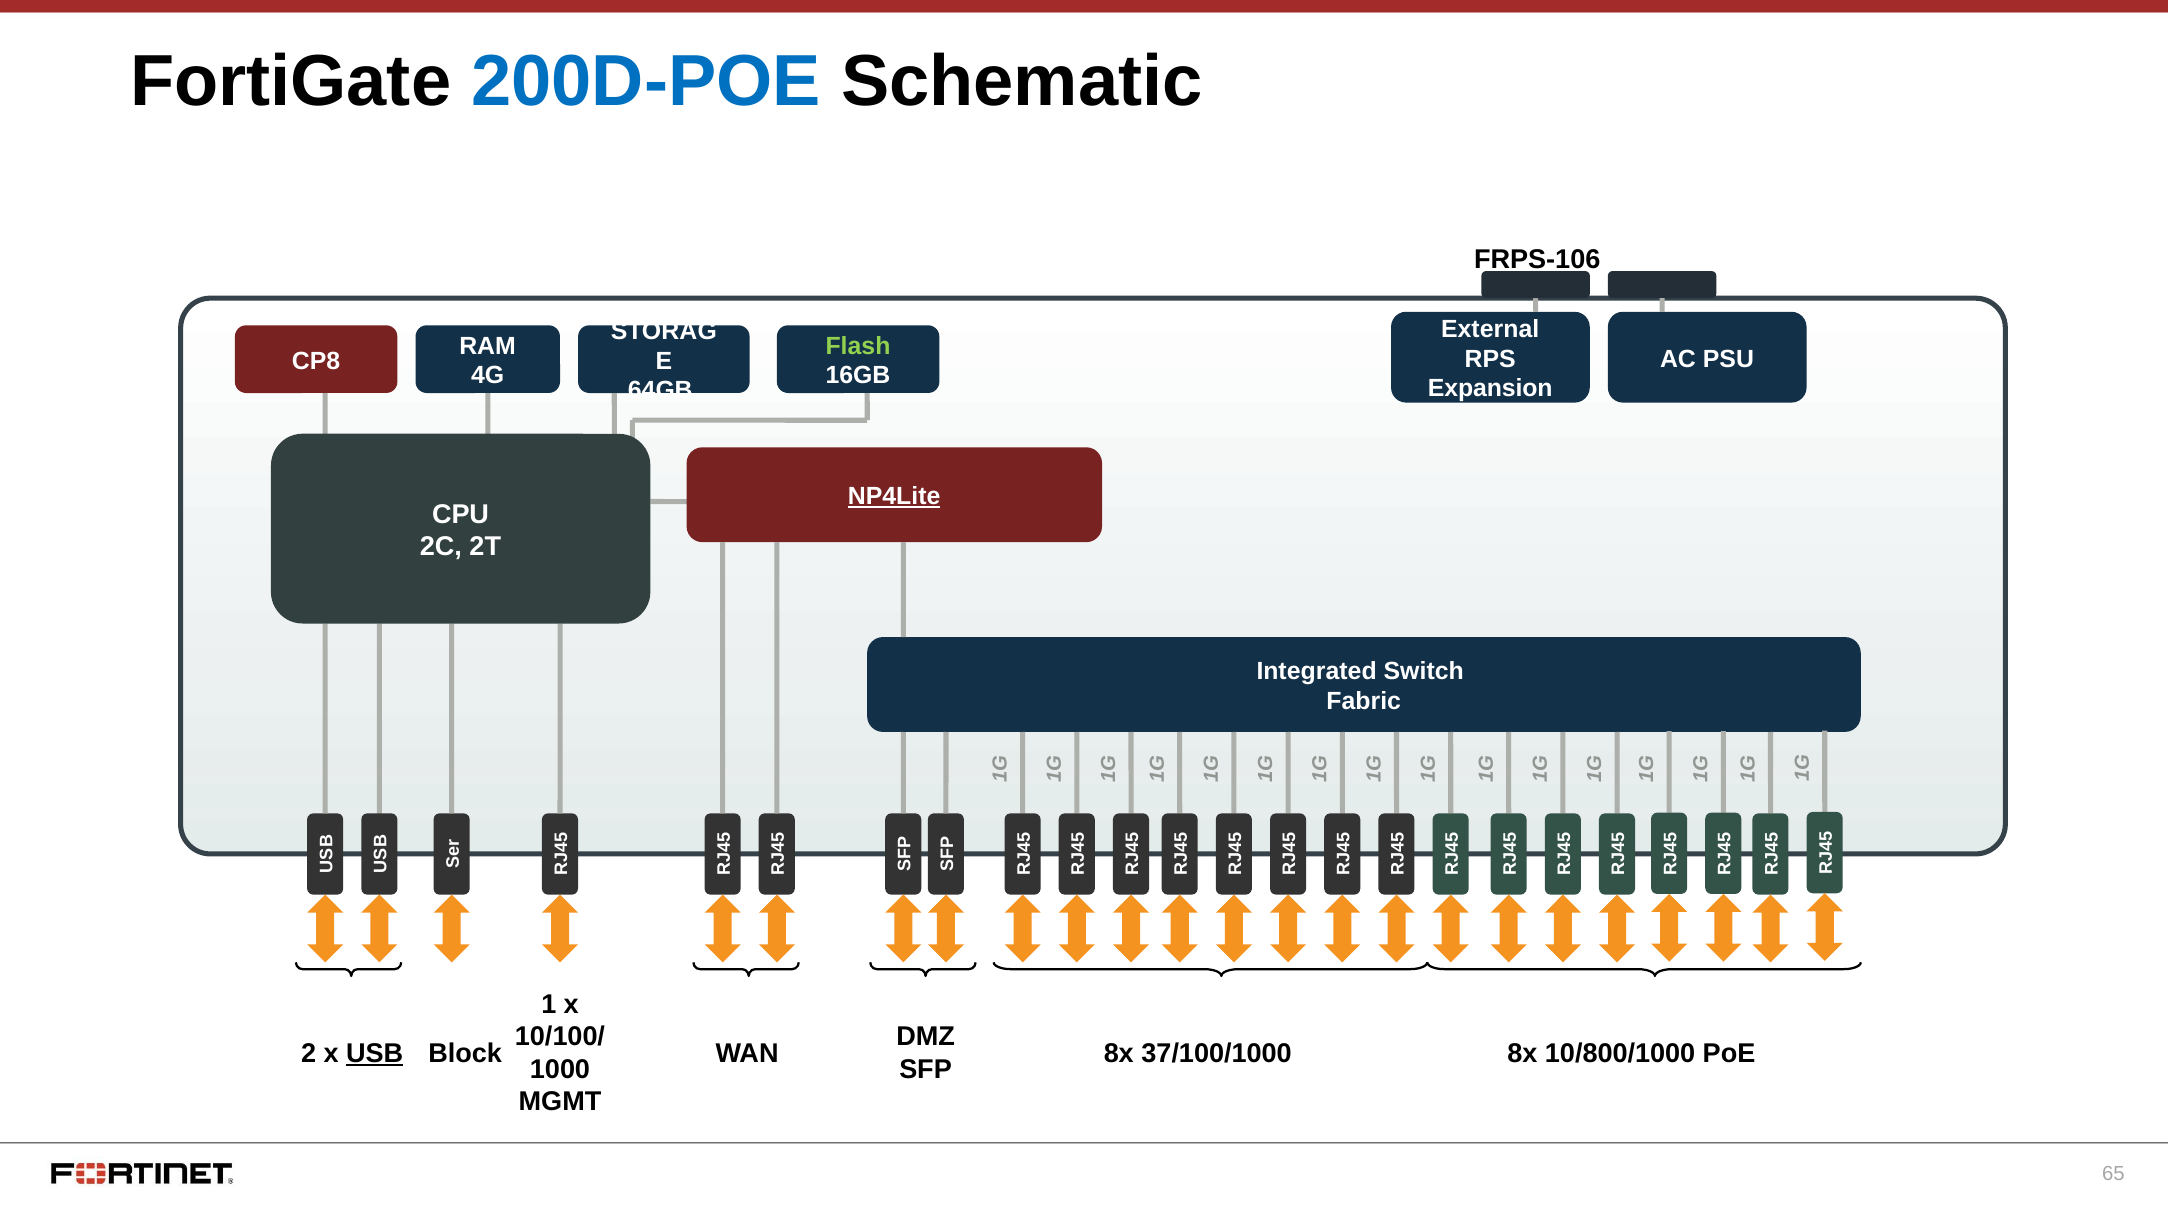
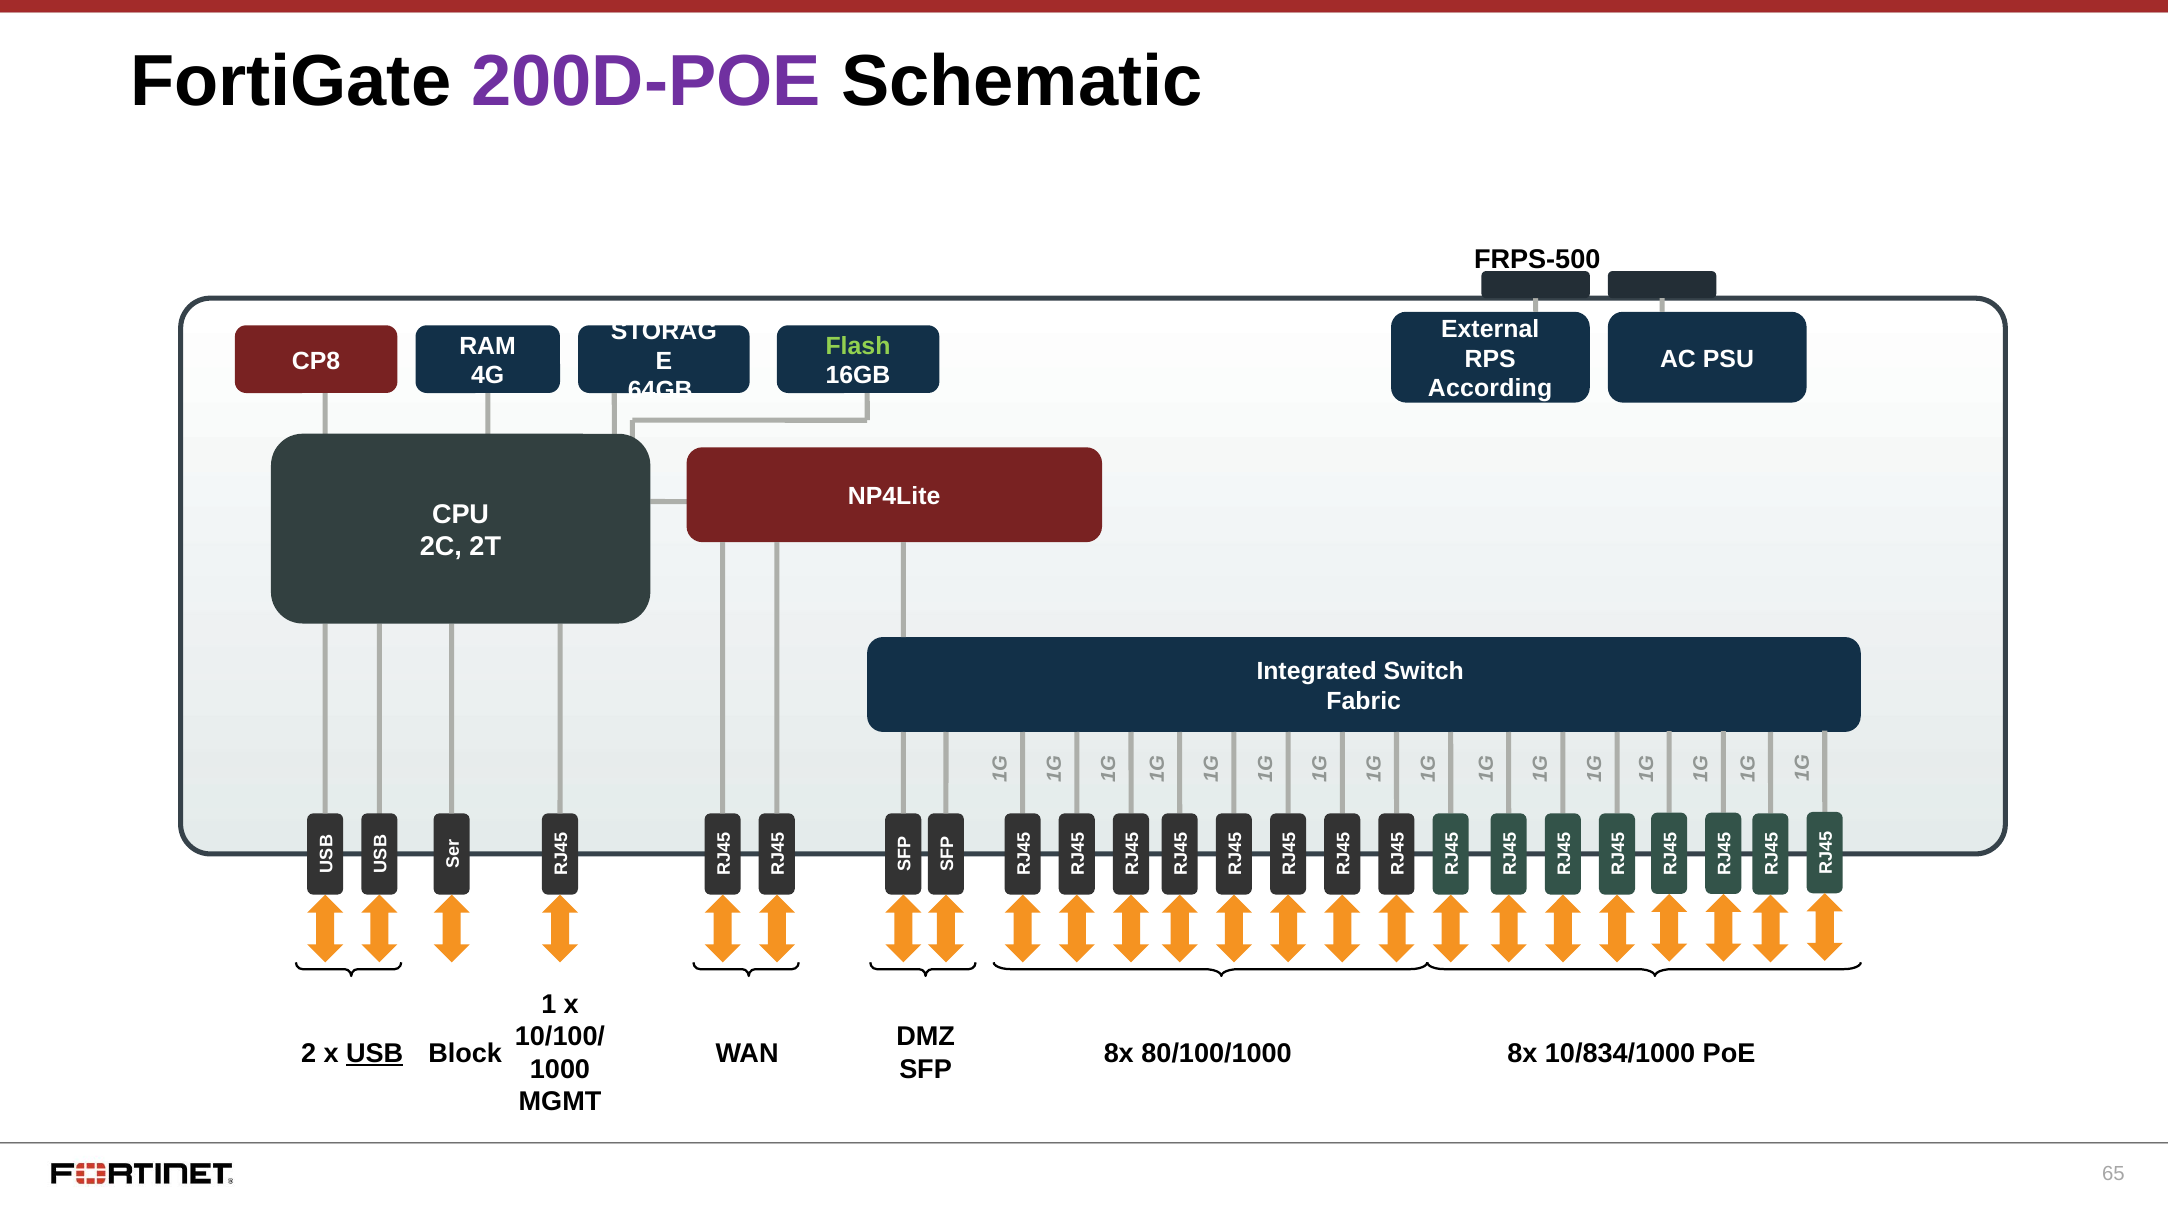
200D-POE colour: blue -> purple
FRPS-106: FRPS-106 -> FRPS-500
Expansion: Expansion -> According
NP4Lite underline: present -> none
37/100/1000: 37/100/1000 -> 80/100/1000
10/800/1000: 10/800/1000 -> 10/834/1000
